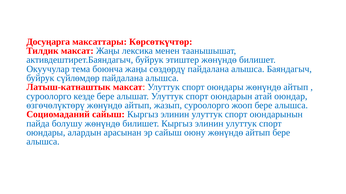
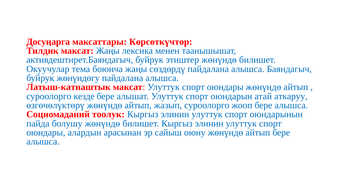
сүйлөмдөр: сүйлөмдөр -> жөнүндөгу
оюндар: оюндар -> аткаруу
Социомаданий сайыш: сайыш -> тоолук
